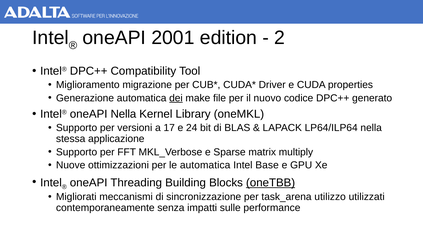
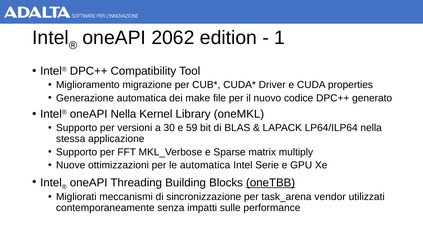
2001: 2001 -> 2062
2: 2 -> 1
dei underline: present -> none
17: 17 -> 30
24: 24 -> 59
Base: Base -> Serie
utilizzo: utilizzo -> vendor
